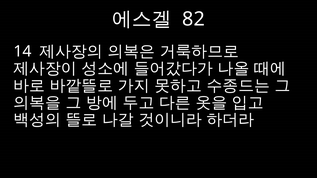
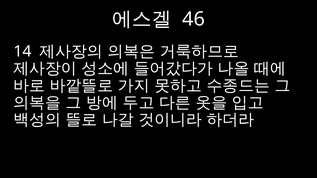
82: 82 -> 46
